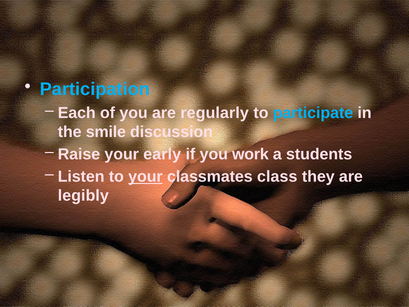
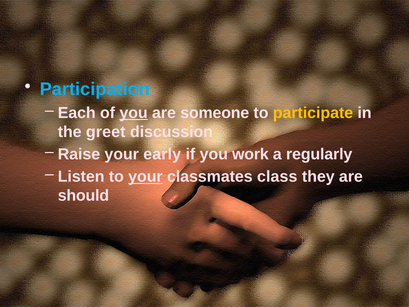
you at (134, 113) underline: none -> present
regularly: regularly -> someone
participate colour: light blue -> yellow
smile: smile -> greet
students: students -> regularly
legibly: legibly -> should
